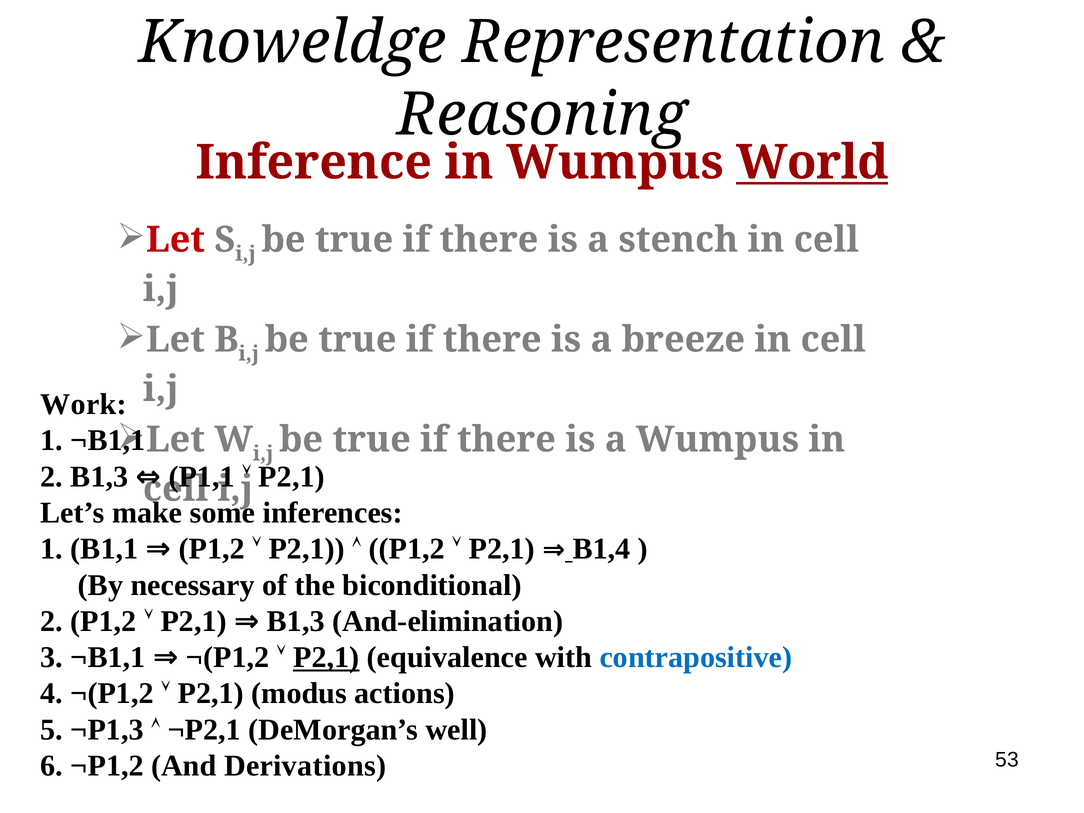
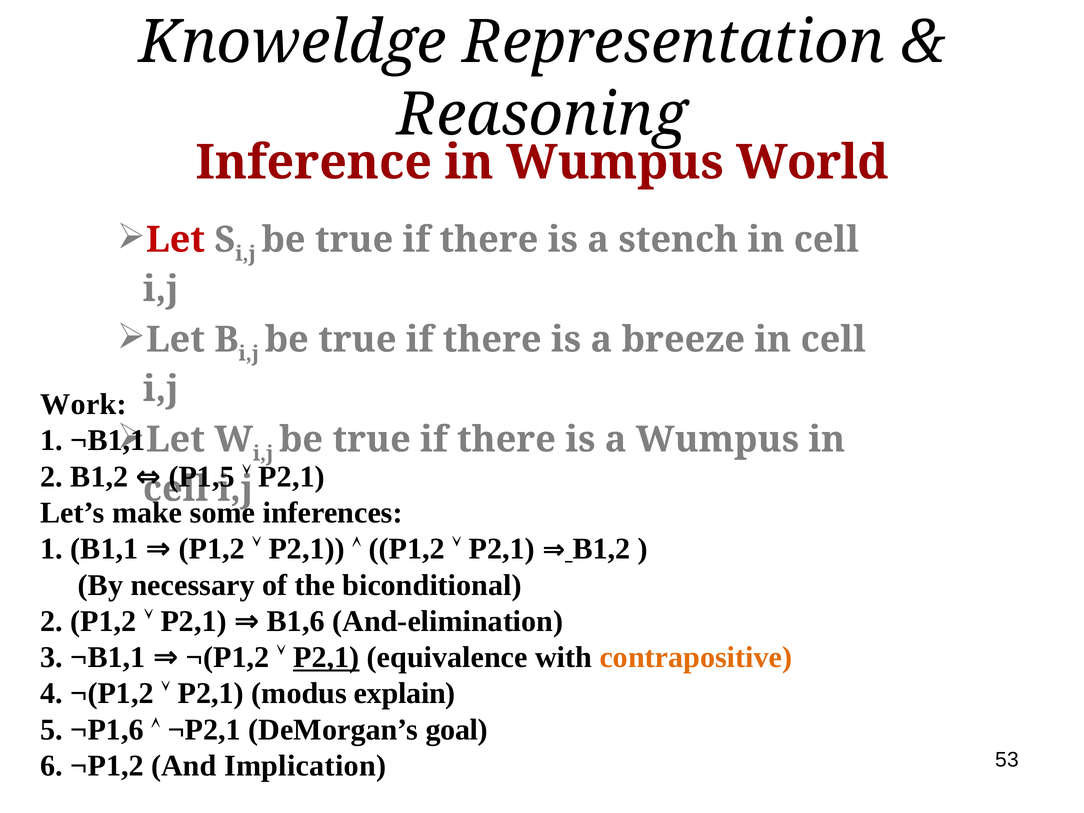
World underline: present -> none
2 B1,3: B1,3 -> B1,2
P1,1: P1,1 -> P1,5
B1,4 at (601, 549): B1,4 -> B1,2
B1,3 at (296, 621): B1,3 -> B1,6
contrapositive colour: blue -> orange
actions: actions -> explain
¬P1,3: ¬P1,3 -> ¬P1,6
well: well -> goal
Derivations: Derivations -> Implication
